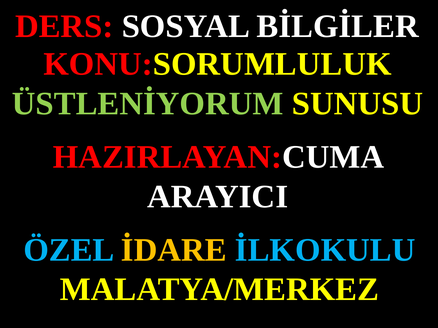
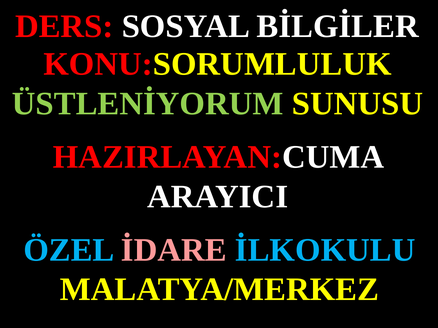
İDARE colour: yellow -> pink
